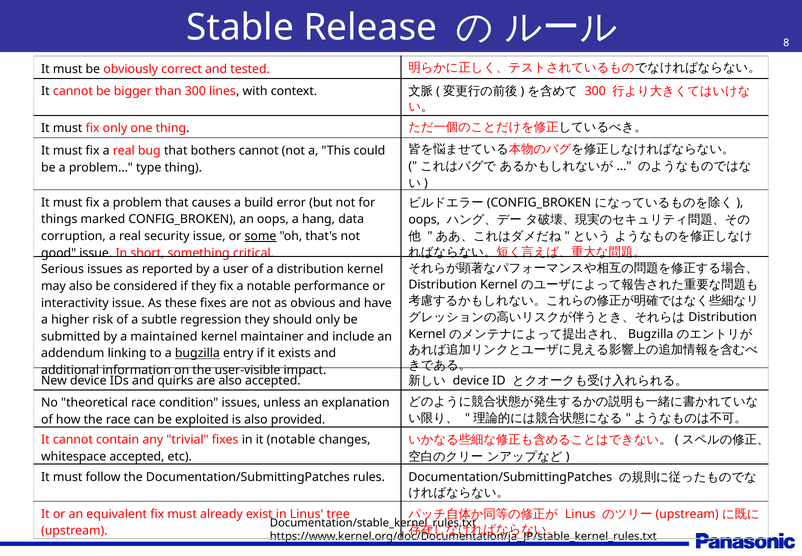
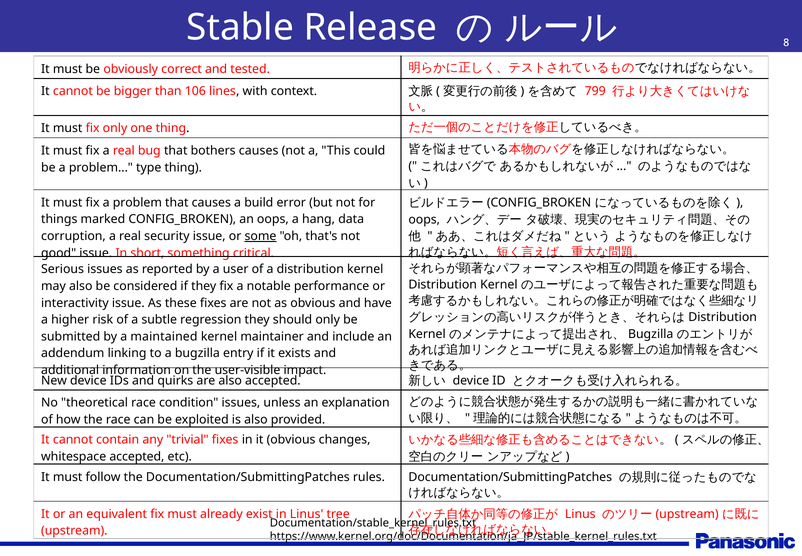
than 300: 300 -> 106
300 at (595, 91): 300 -> 799
bothers cannot: cannot -> causes
bugzilla at (197, 353) underline: present -> none
it notable: notable -> obvious
